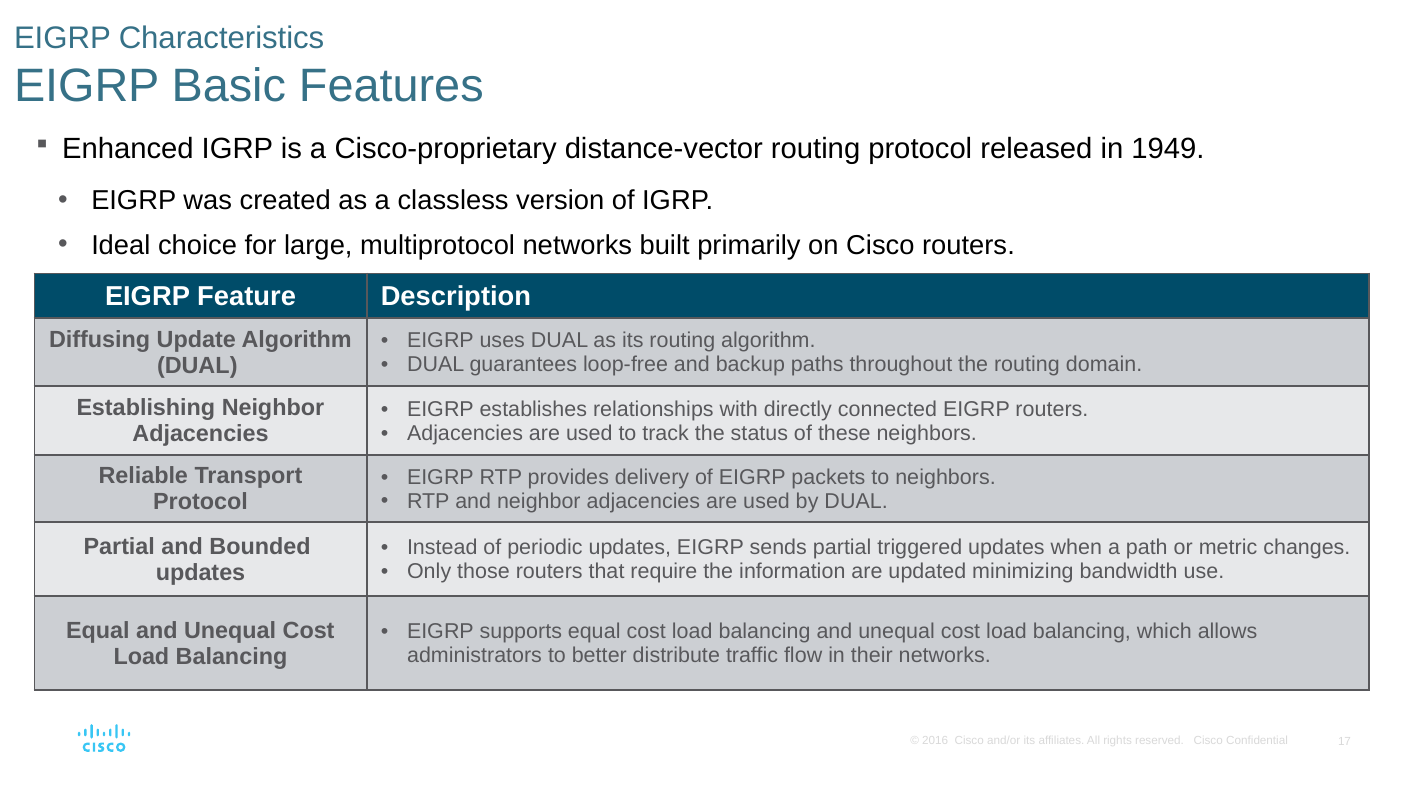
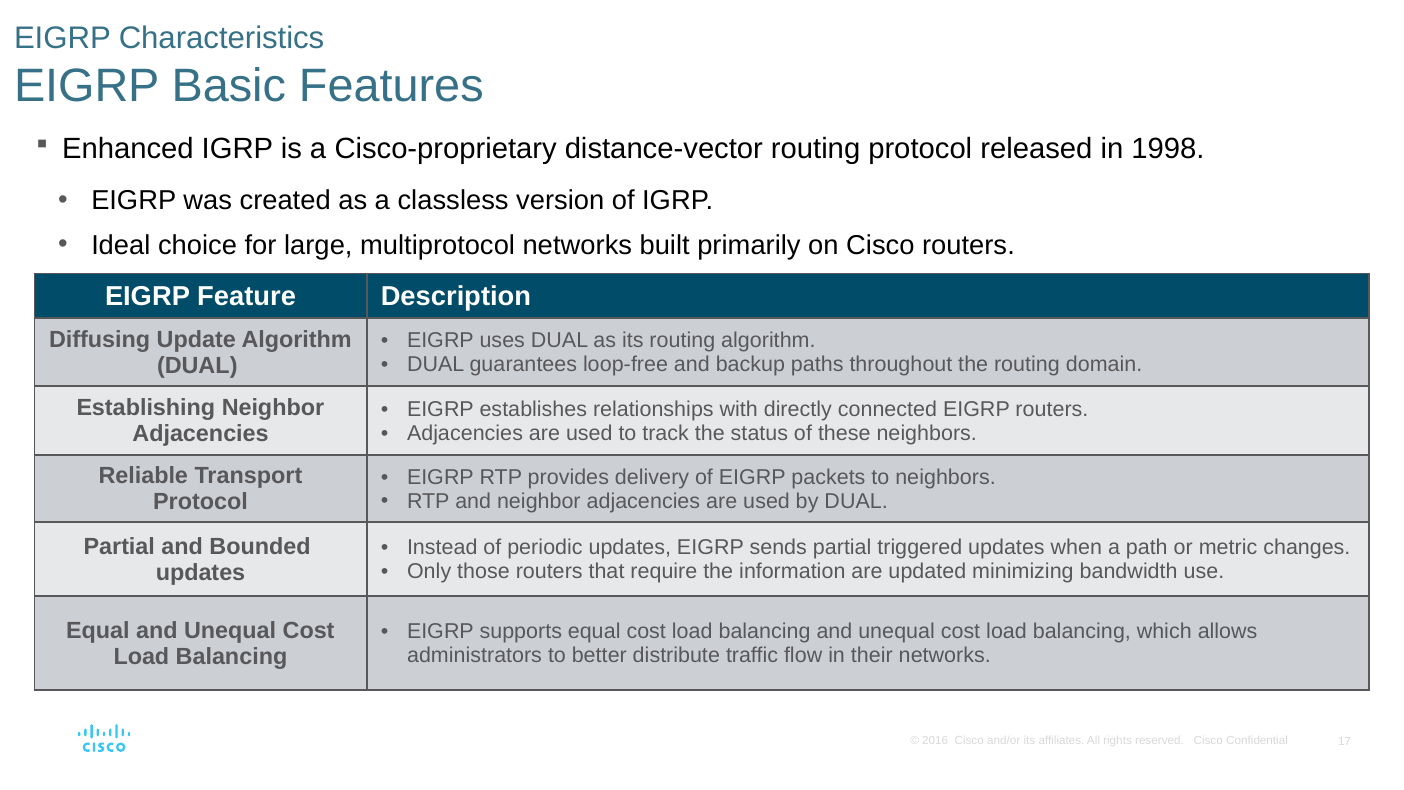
1949: 1949 -> 1998
